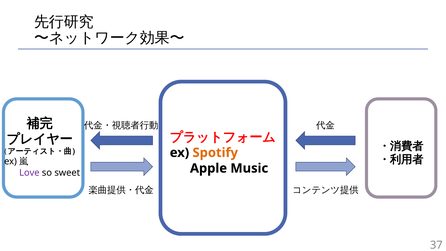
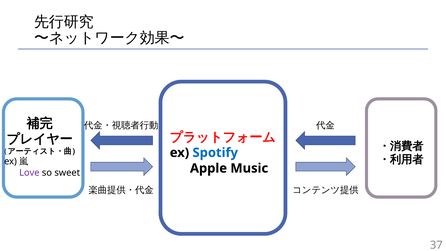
Spotify colour: orange -> blue
